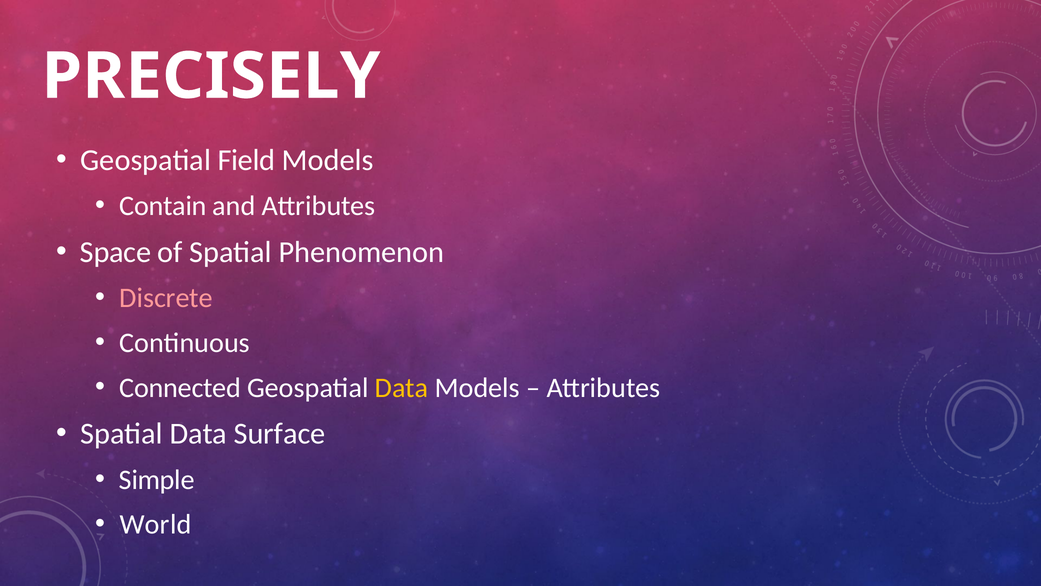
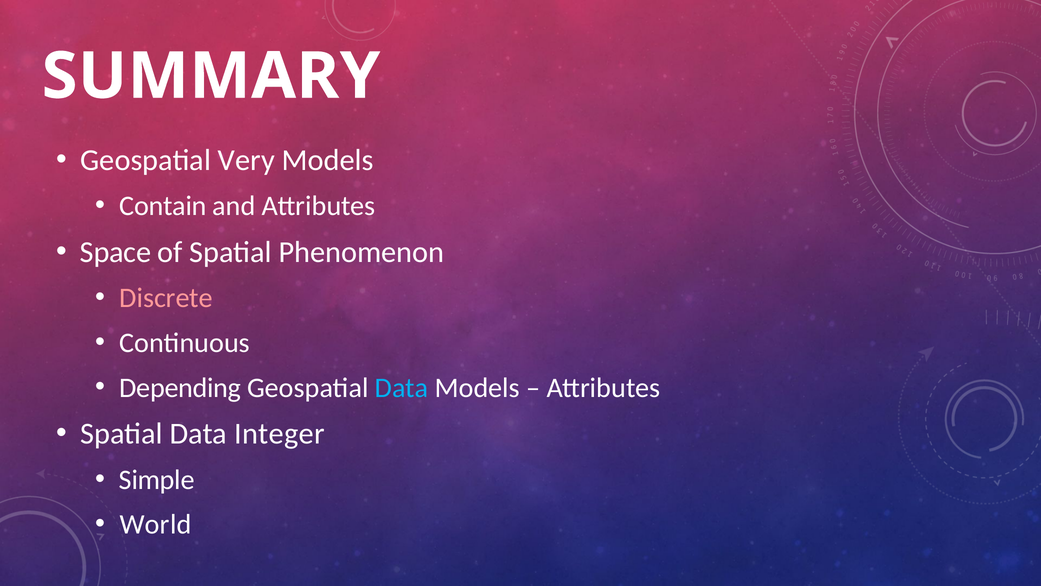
PRECISELY: PRECISELY -> SUMMARY
Field: Field -> Very
Connected: Connected -> Depending
Data at (402, 387) colour: yellow -> light blue
Surface: Surface -> Integer
